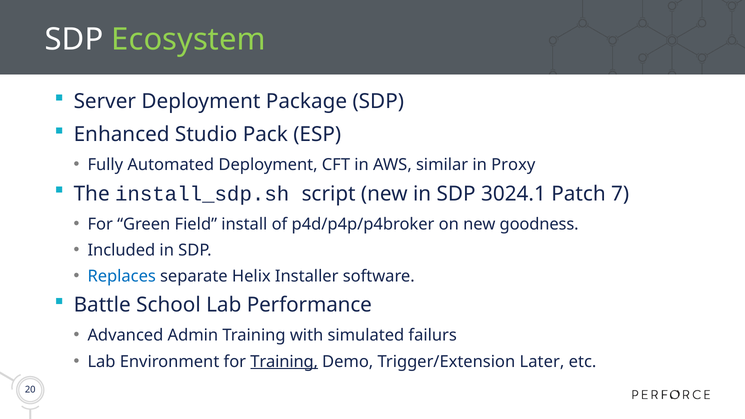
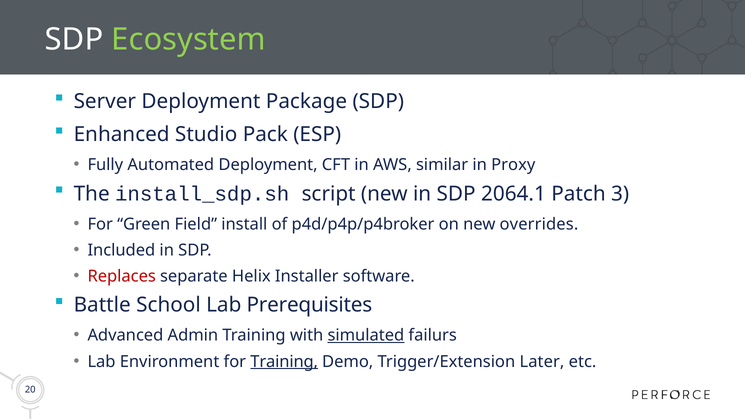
3024.1: 3024.1 -> 2064.1
7: 7 -> 3
goodness: goodness -> overrides
Replaces colour: blue -> red
Performance: Performance -> Prerequisites
simulated underline: none -> present
